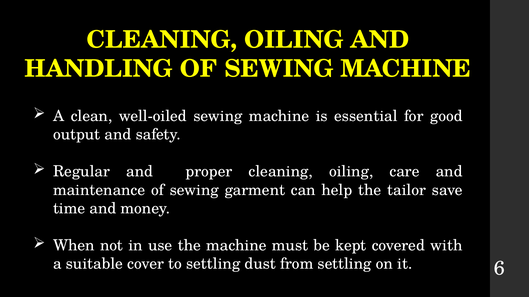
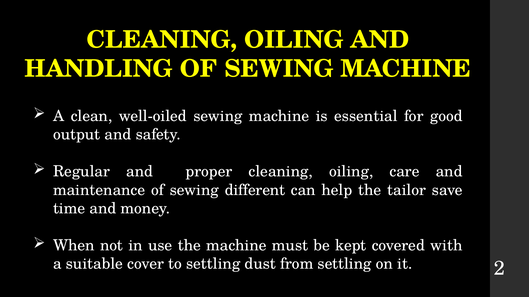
garment: garment -> different
6: 6 -> 2
